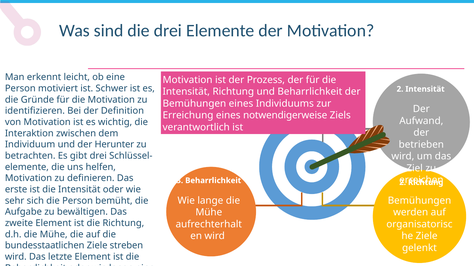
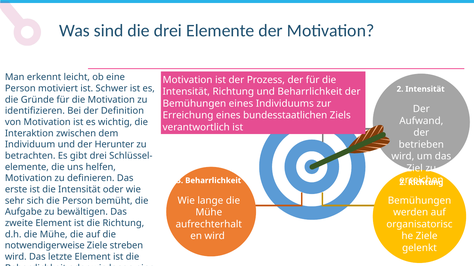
notwendigerweise: notwendigerweise -> bundesstaatlichen
bundesstaatlichen: bundesstaatlichen -> notwendigerweise
